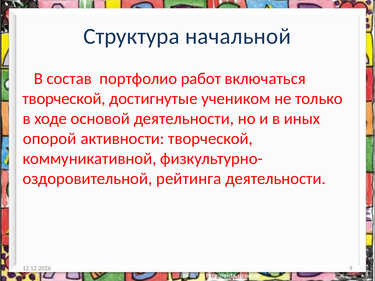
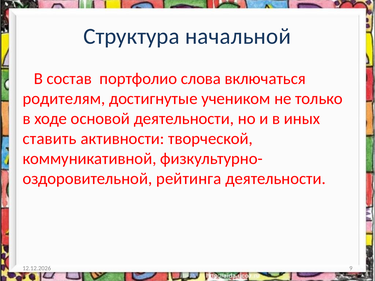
работ: работ -> слова
творческой at (64, 99): творческой -> родителям
опорой: опорой -> ставить
